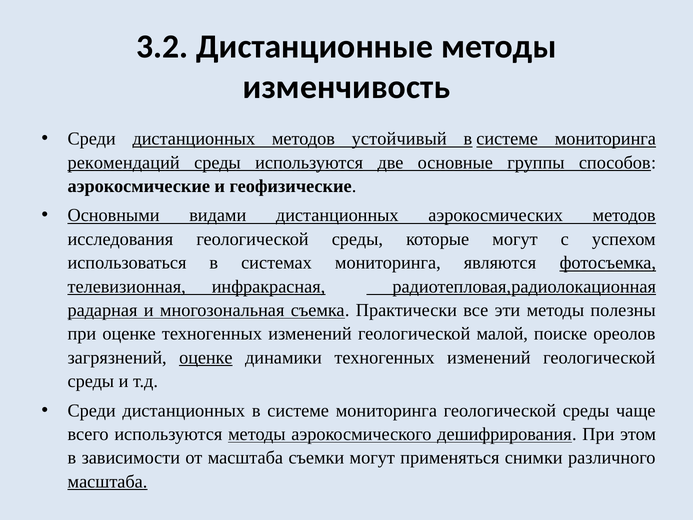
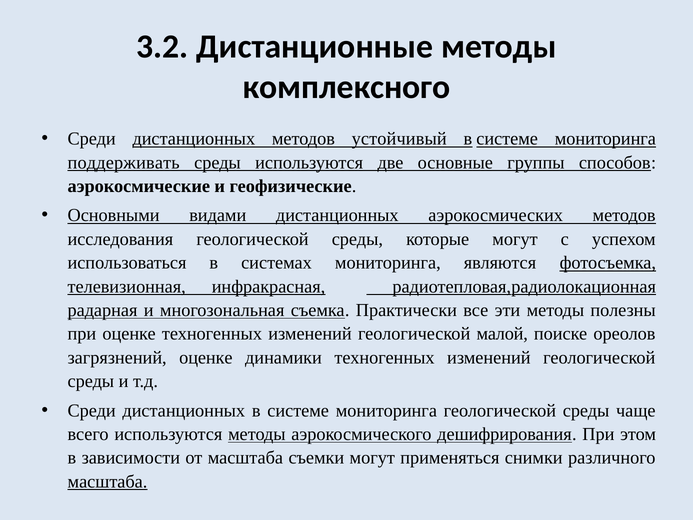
изменчивость: изменчивость -> комплексного
рекомендаций: рекомендаций -> поддерживать
оценке at (206, 357) underline: present -> none
